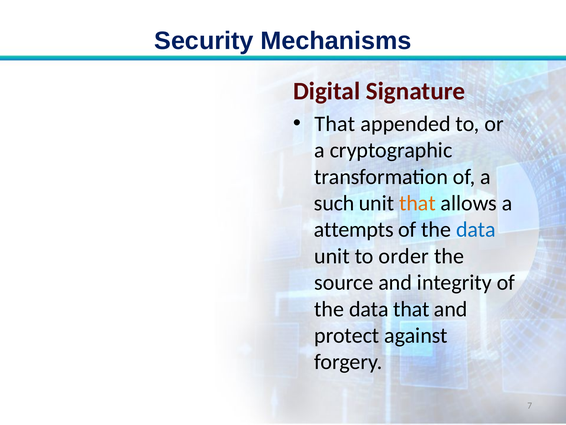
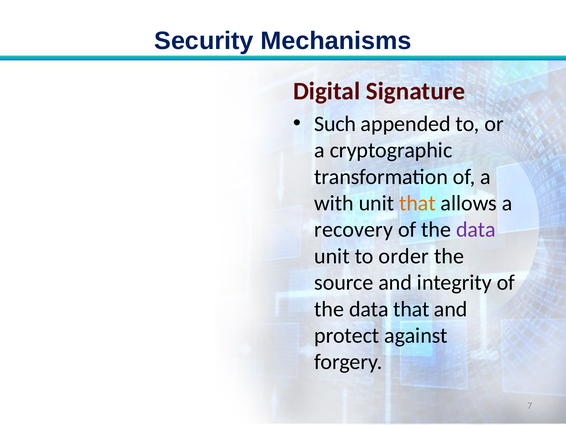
That at (335, 124): That -> Such
such: such -> with
attempts: attempts -> recovery
data at (476, 229) colour: blue -> purple
